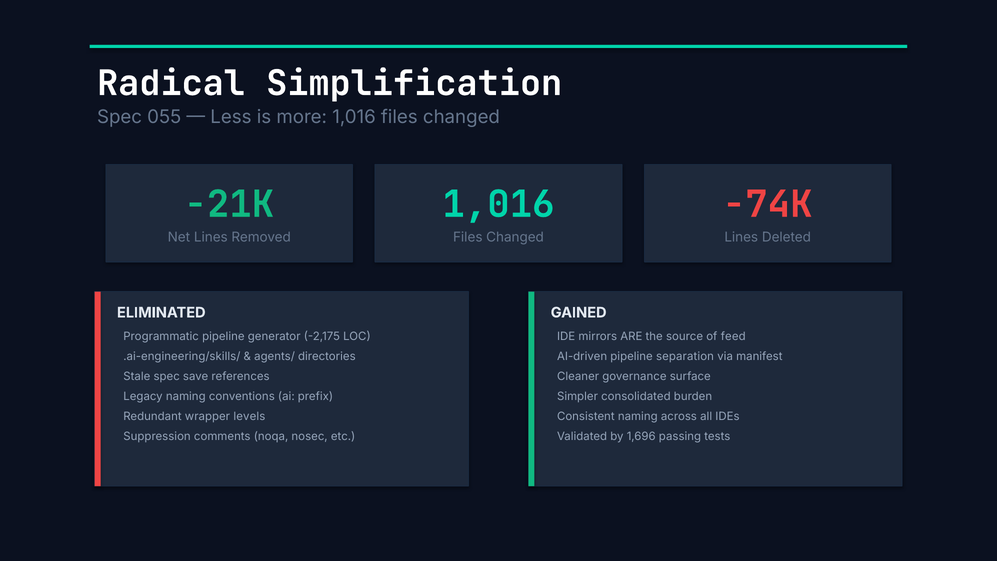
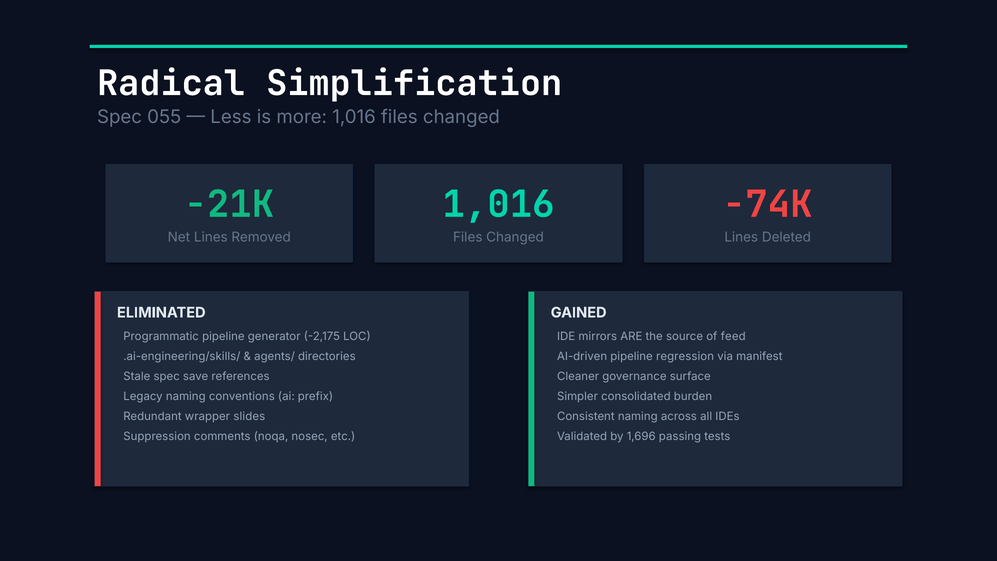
separation: separation -> regression
levels: levels -> slides
